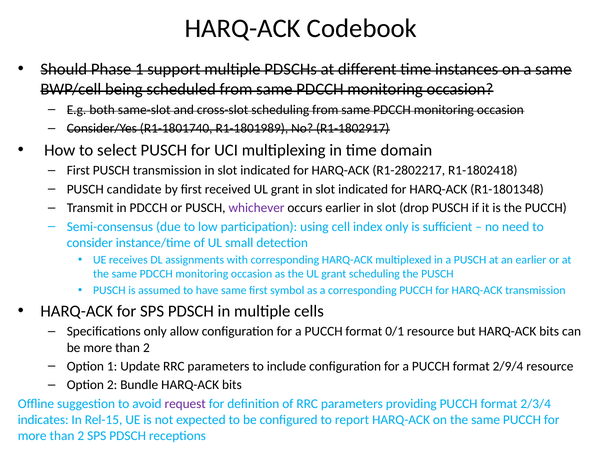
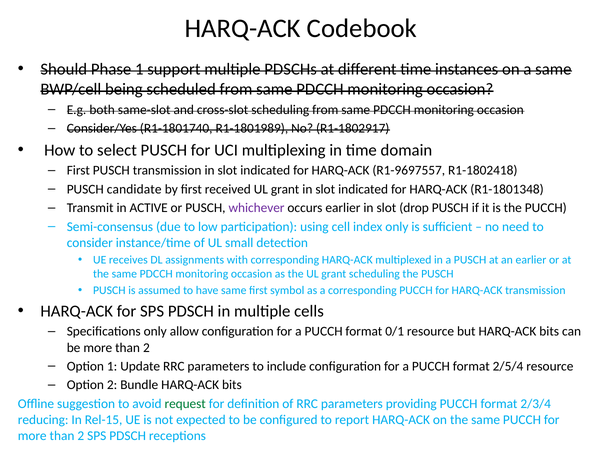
R1-2802217: R1-2802217 -> R1-9697557
in PDCCH: PDCCH -> ACTIVE
2/9/4: 2/9/4 -> 2/5/4
request colour: purple -> green
indicates: indicates -> reducing
